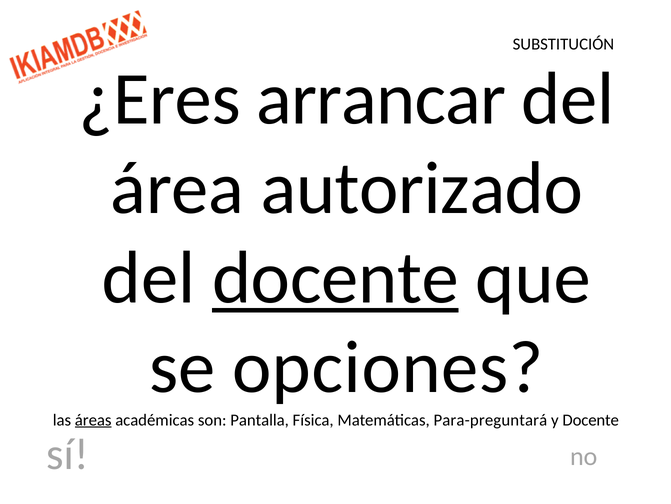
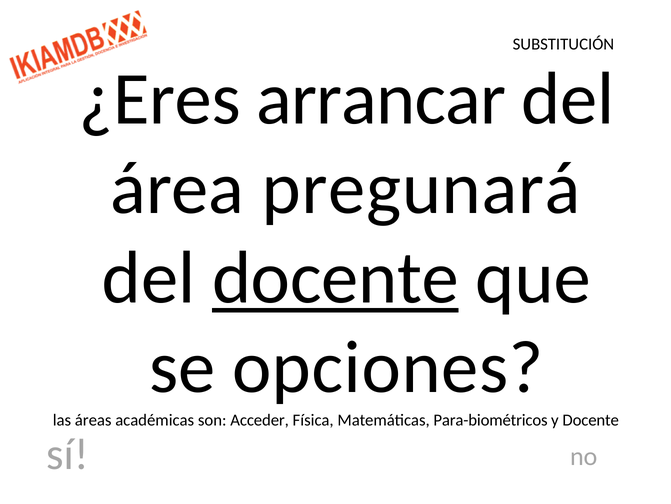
autorizado: autorizado -> pregunará
áreas underline: present -> none
Pantalla: Pantalla -> Acceder
Para-preguntará: Para-preguntará -> Para-biométricos
